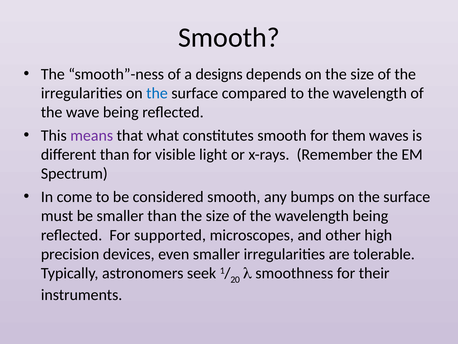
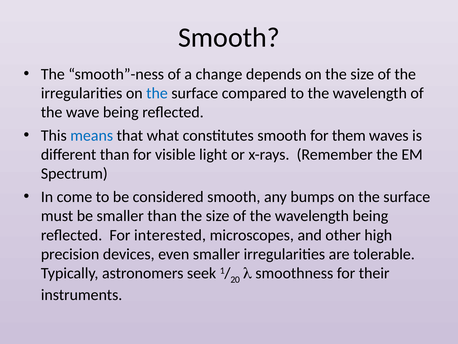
designs: designs -> change
means colour: purple -> blue
supported: supported -> interested
